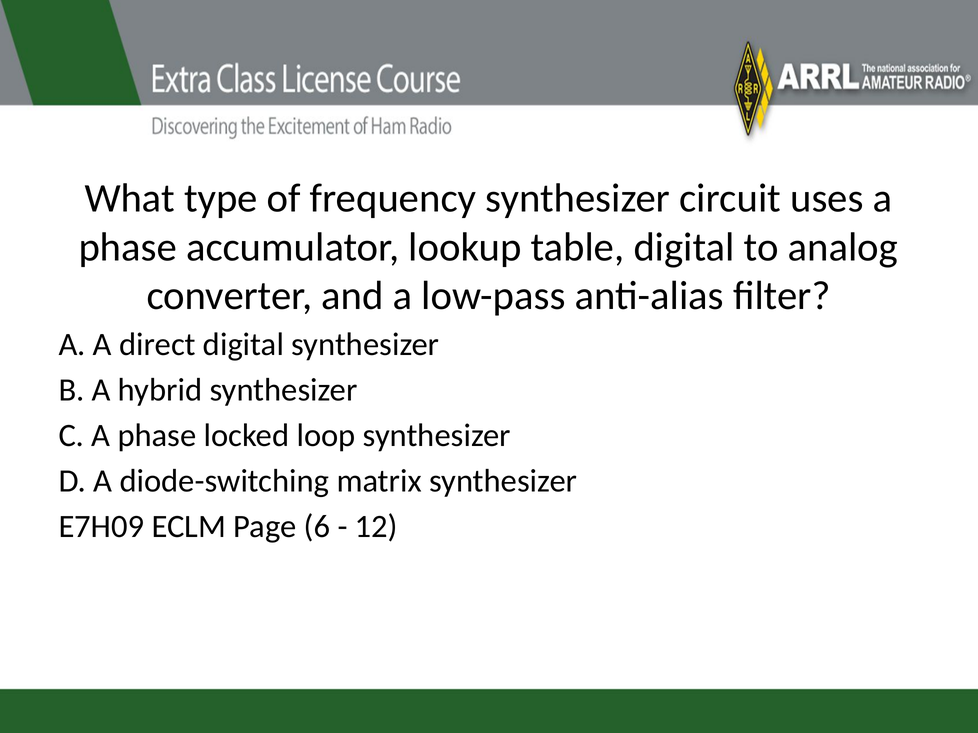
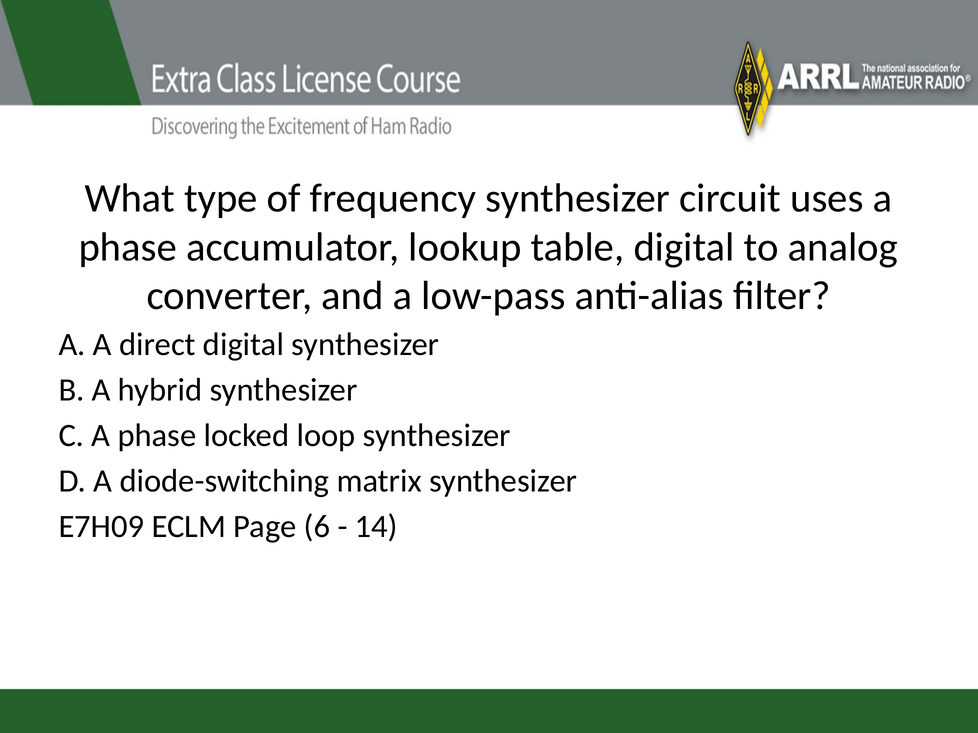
12: 12 -> 14
